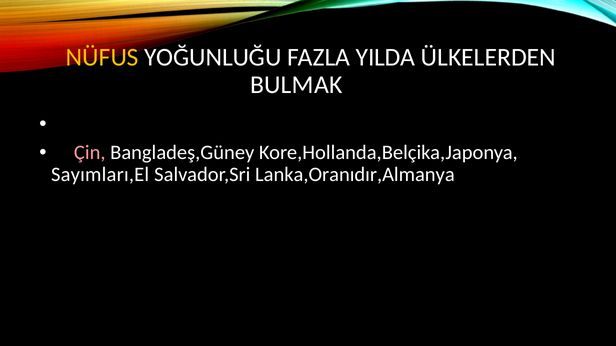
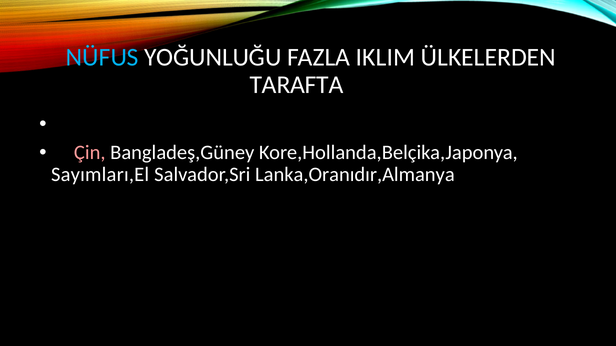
NÜFUS colour: yellow -> light blue
YILDA: YILDA -> IKLIM
BULMAK: BULMAK -> TARAFTA
